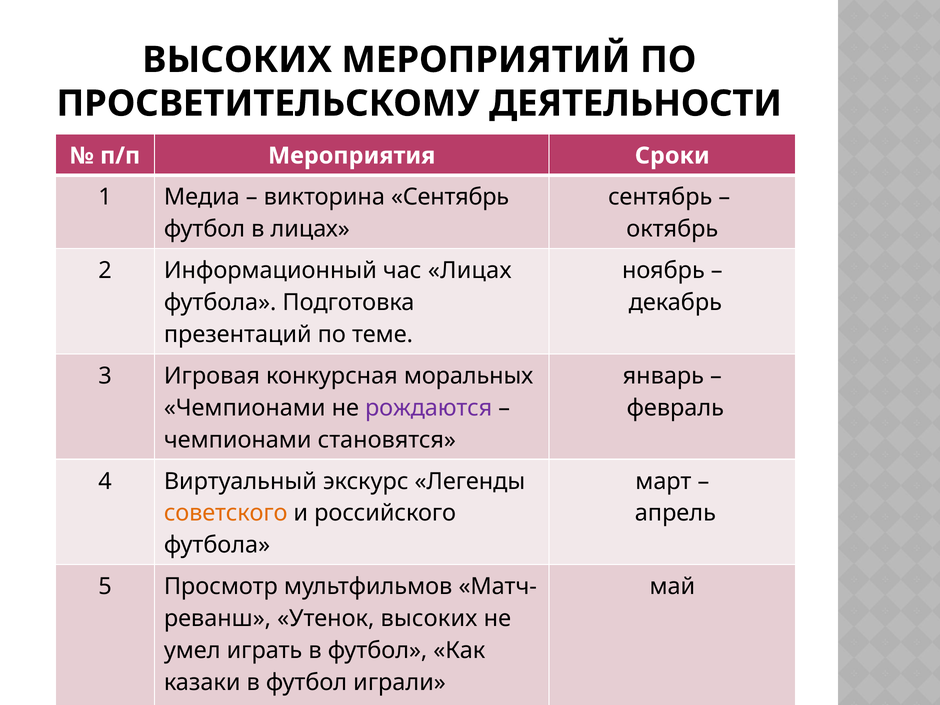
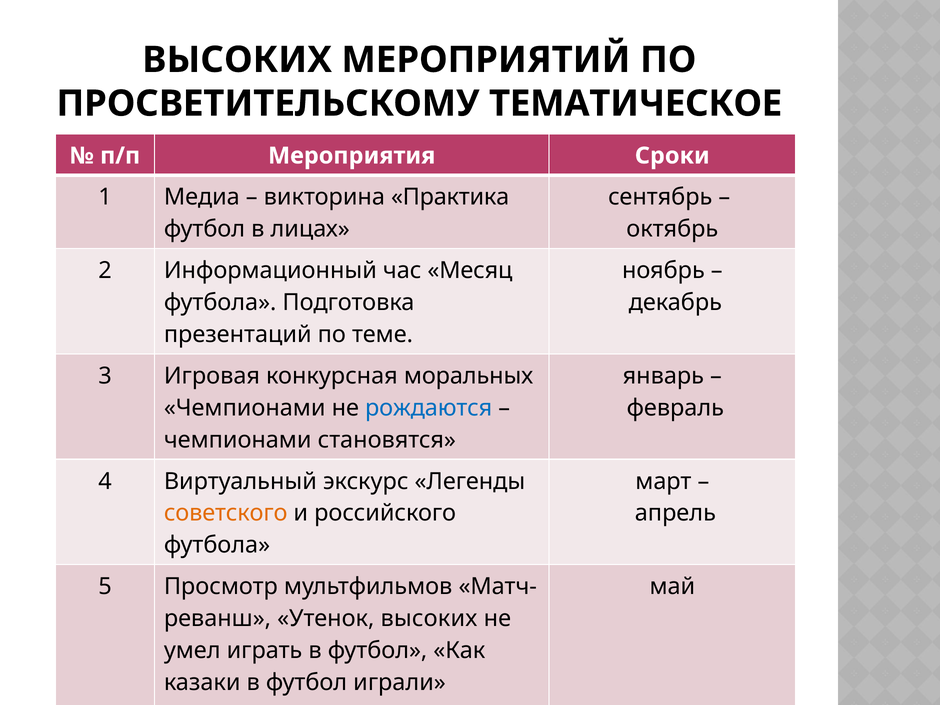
ДЕЯТЕЛЬНОСТИ: ДЕЯТЕЛЬНОСТИ -> ТЕМАТИЧЕСКОЕ
викторина Сентябрь: Сентябрь -> Практика
час Лицах: Лицах -> Месяц
рождаются colour: purple -> blue
